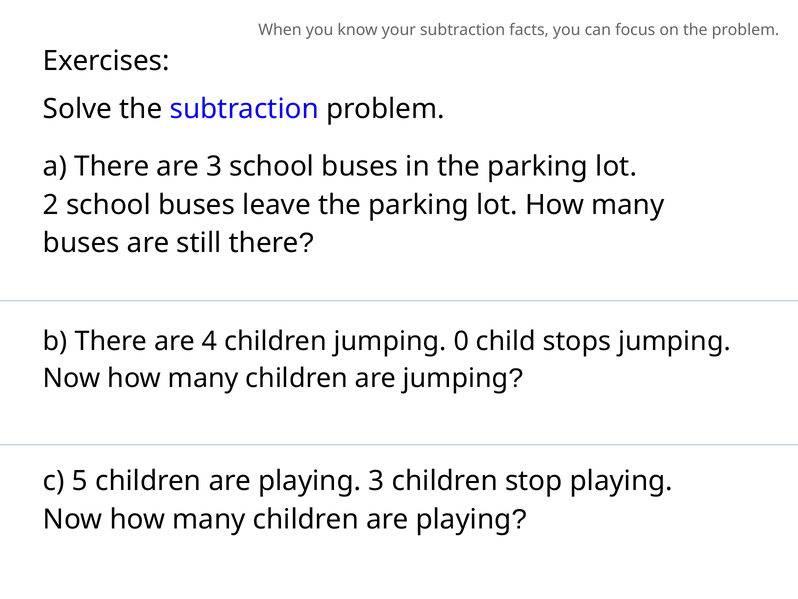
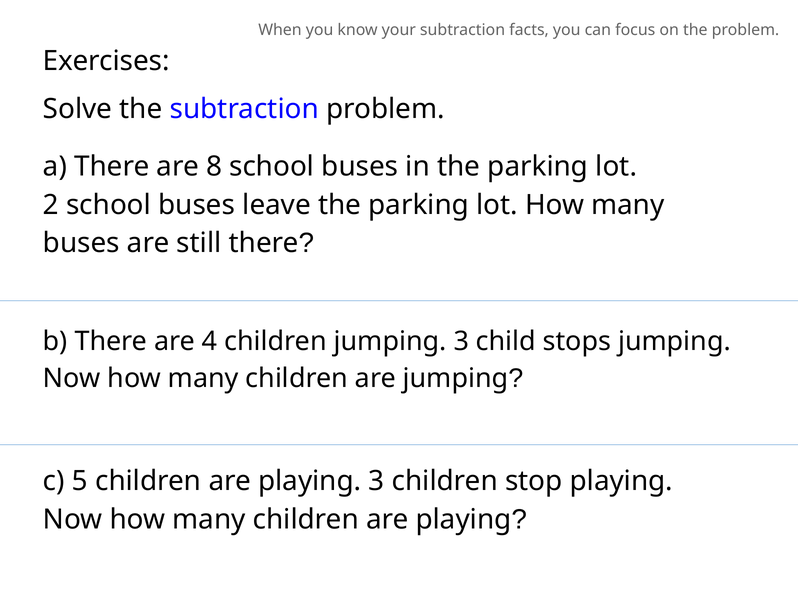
are 3: 3 -> 8
jumping 0: 0 -> 3
